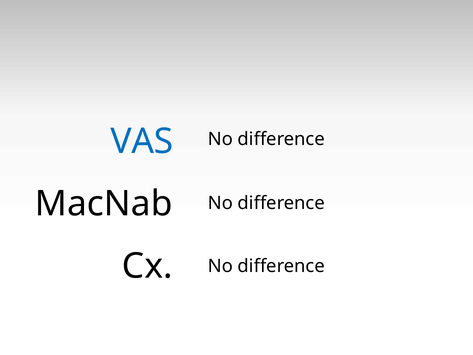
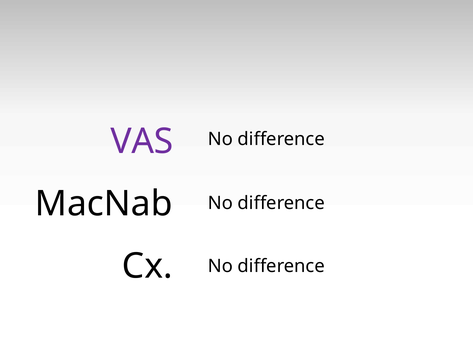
VAS colour: blue -> purple
